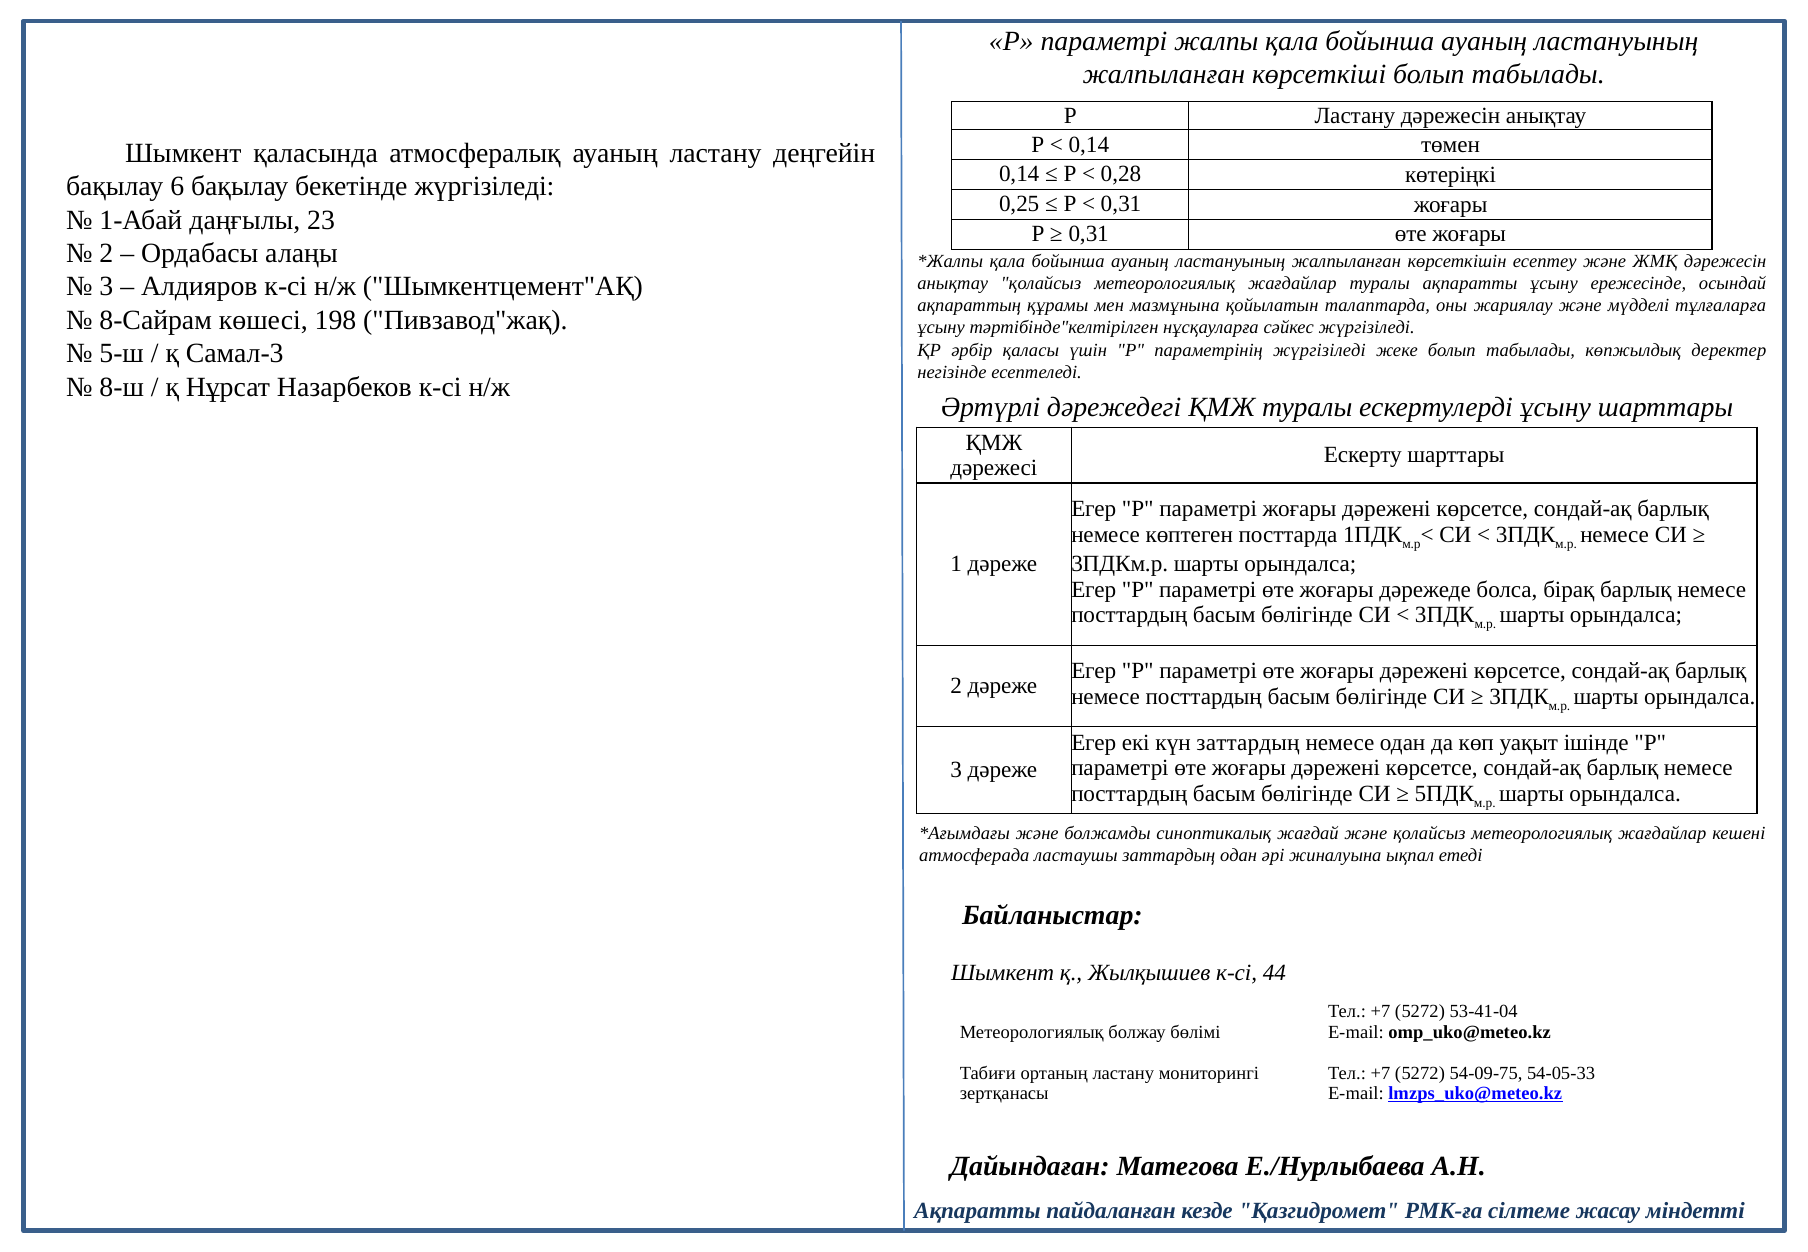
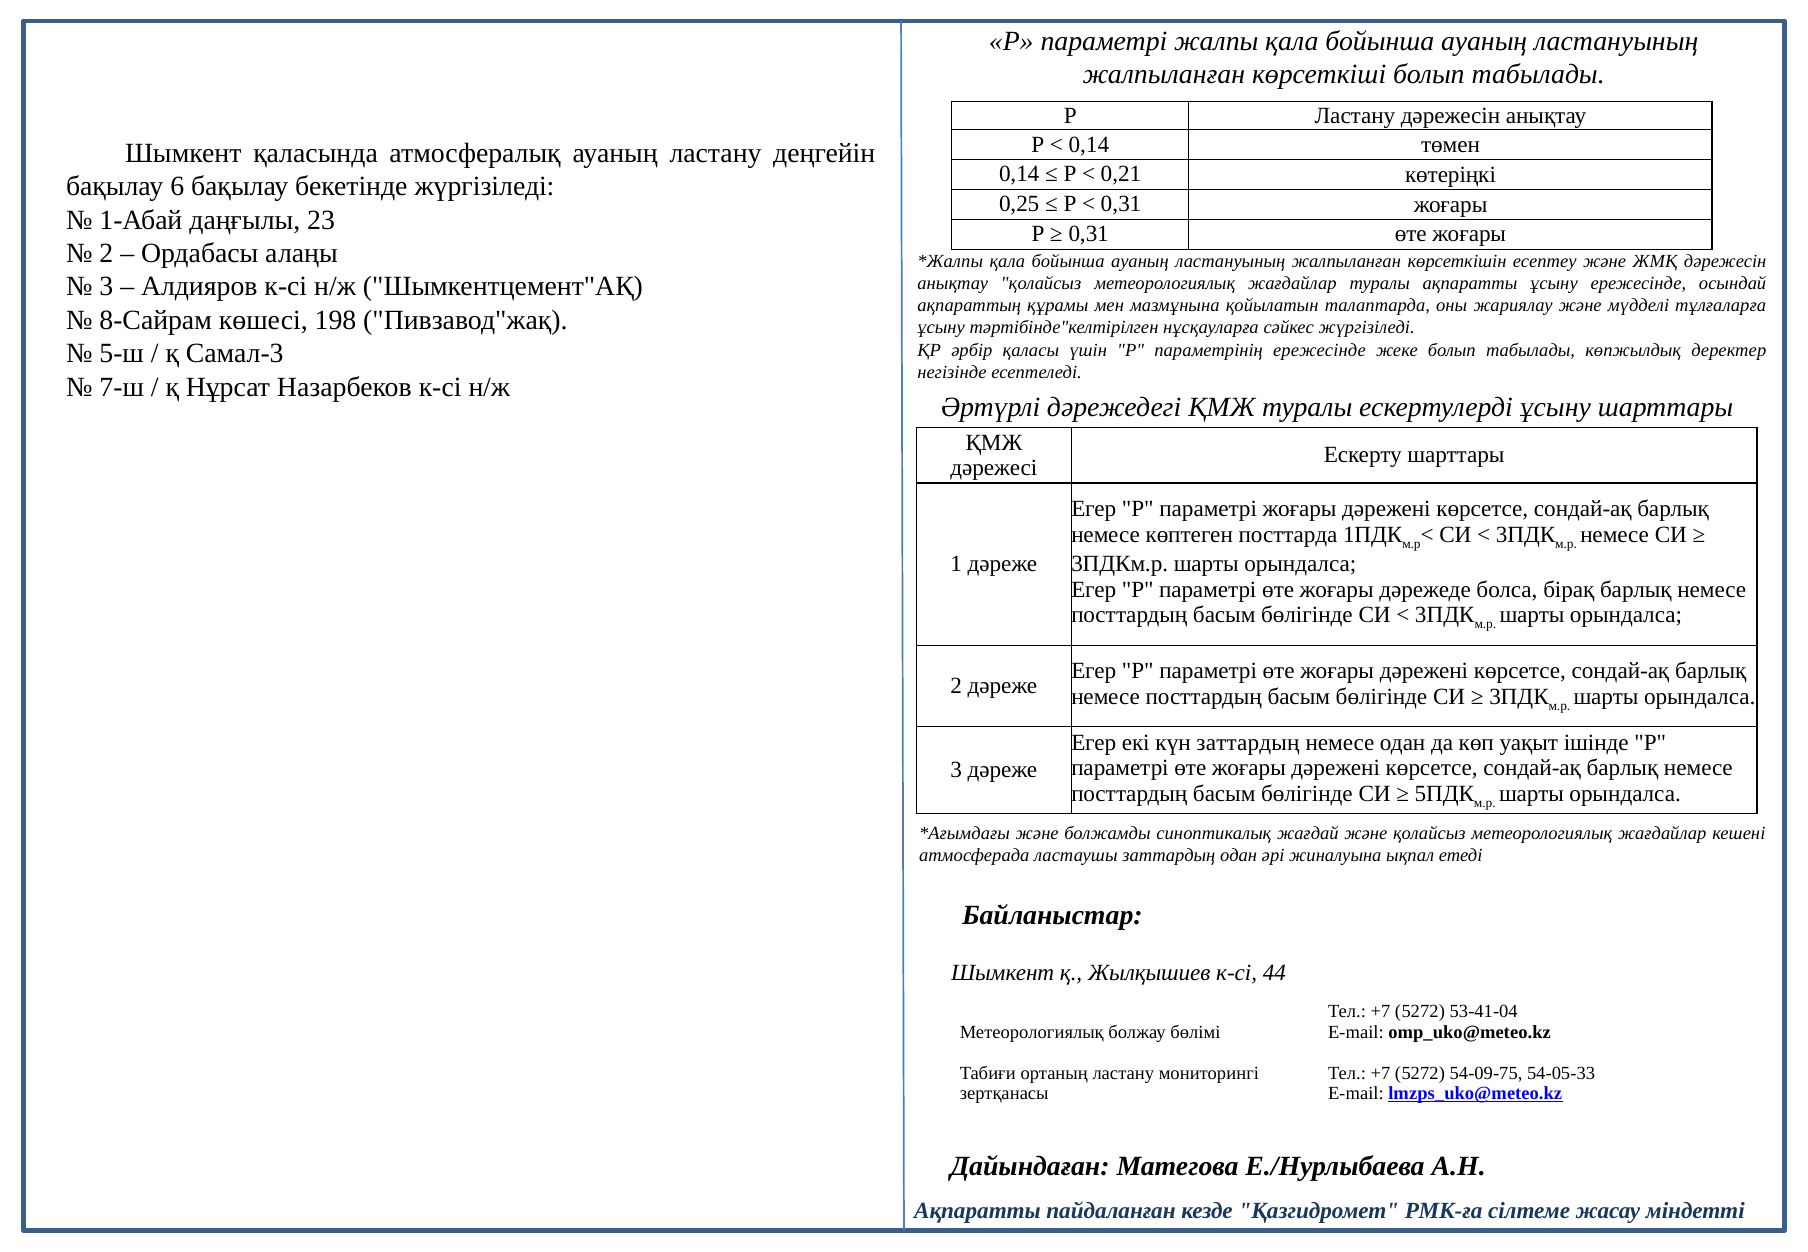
0,28: 0,28 -> 0,21
параметрінің жүргізіледі: жүргізіледі -> ережесінде
8-ш: 8-ш -> 7-ш
